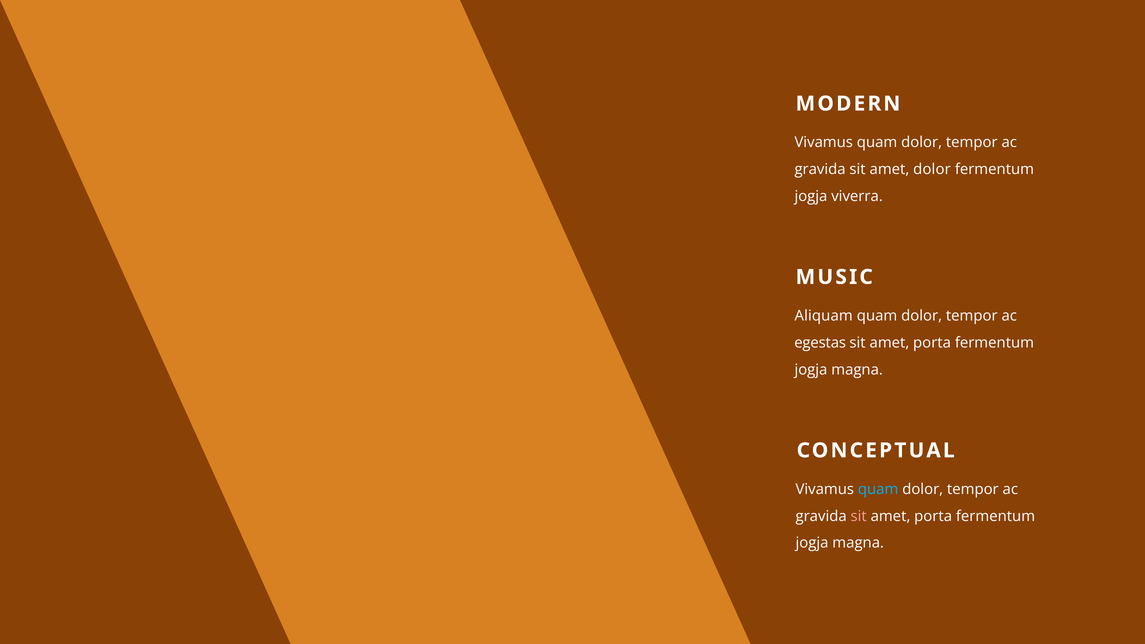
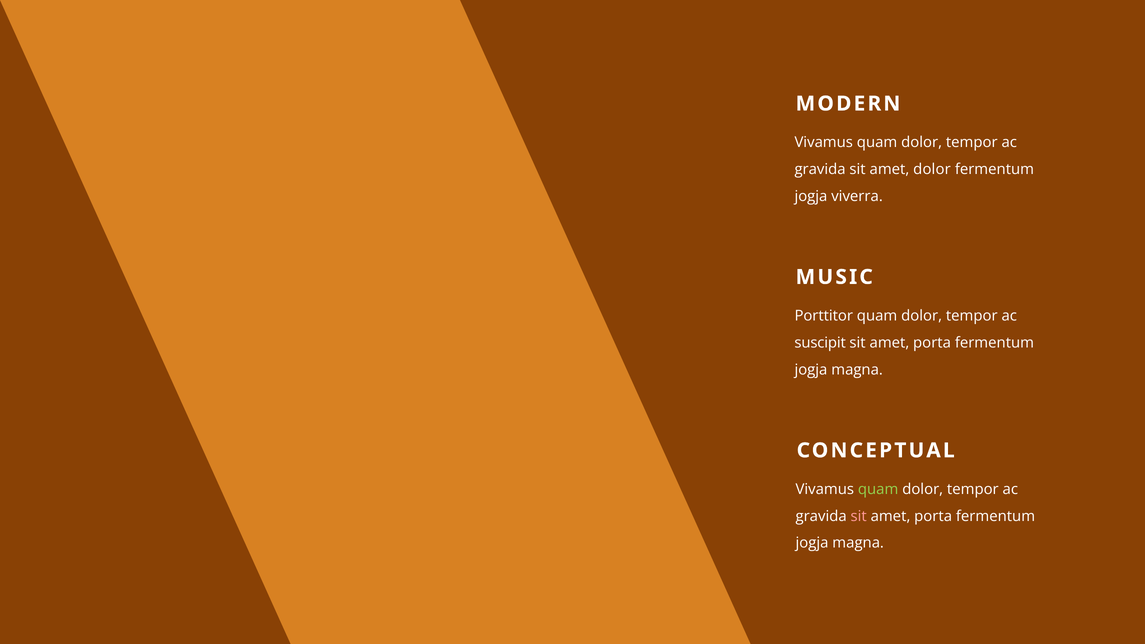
Aliquam: Aliquam -> Porttitor
egestas: egestas -> suscipit
quam at (878, 489) colour: light blue -> light green
